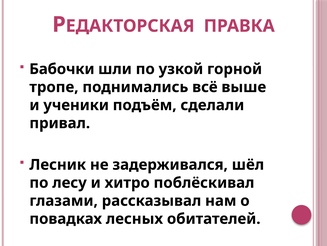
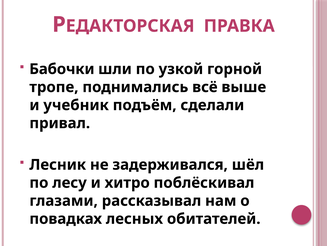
ученики: ученики -> учебник
